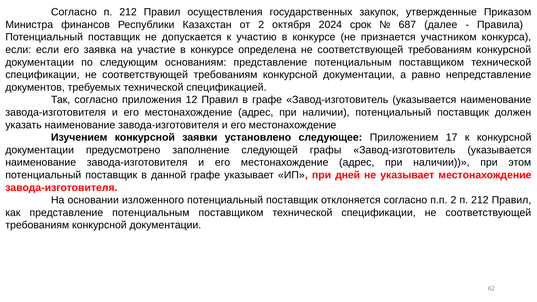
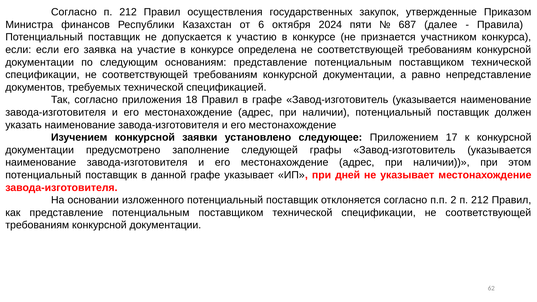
от 2: 2 -> 6
срок: срок -> пяти
12: 12 -> 18
